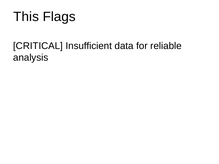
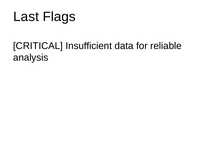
This: This -> Last
